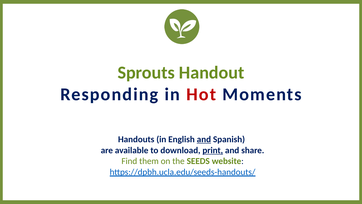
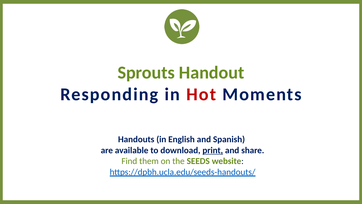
and at (204, 139) underline: present -> none
